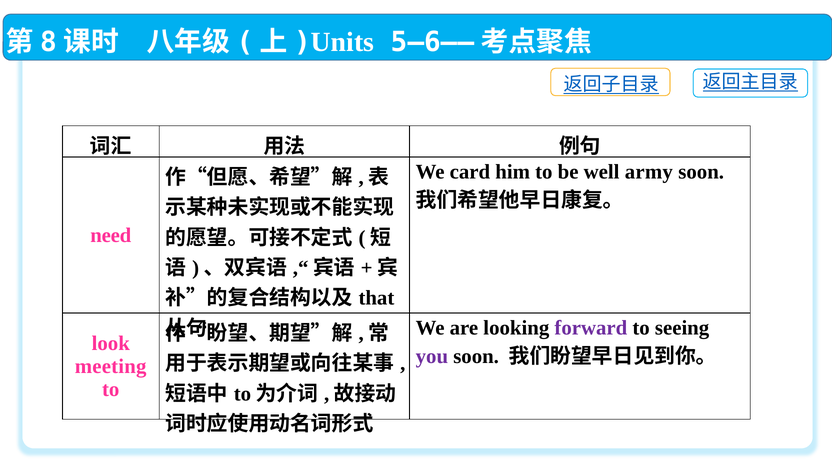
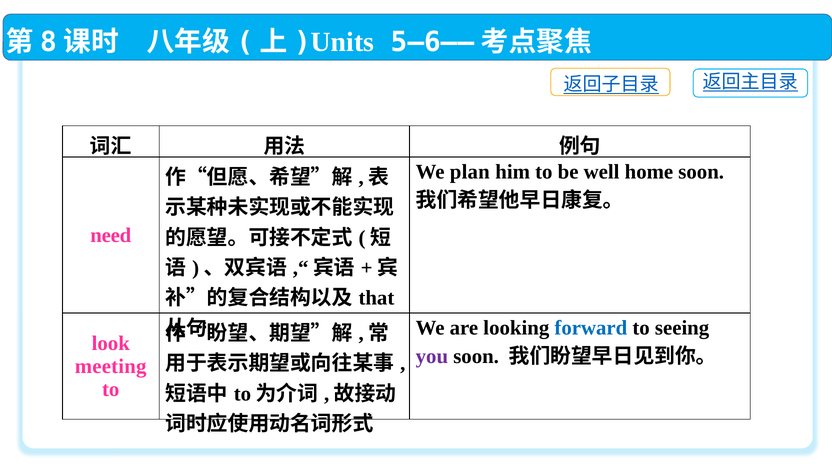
card: card -> plan
army: army -> home
forward colour: purple -> blue
